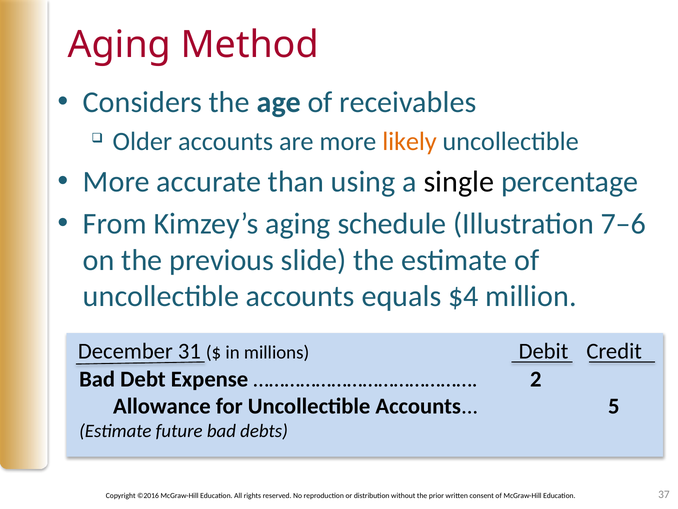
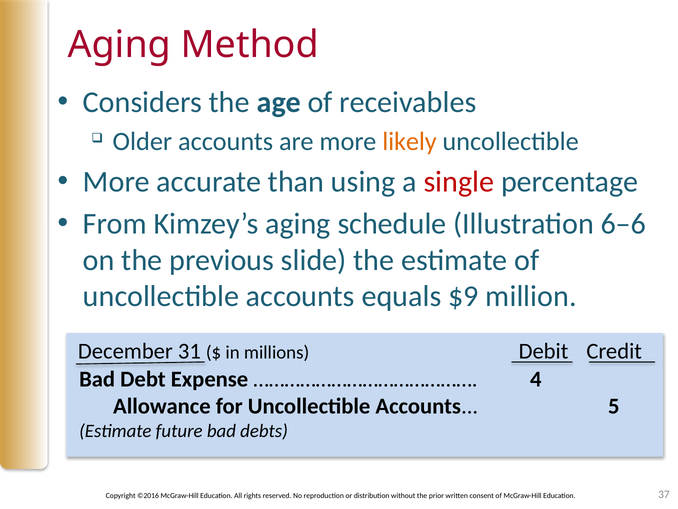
single colour: black -> red
7–6: 7–6 -> 6–6
$4: $4 -> $9
2: 2 -> 4
